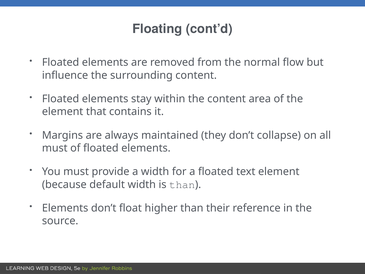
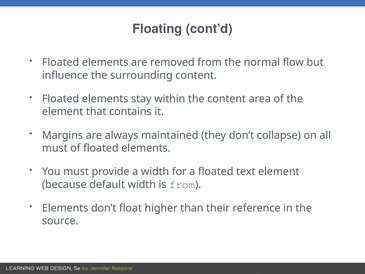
is than: than -> from
